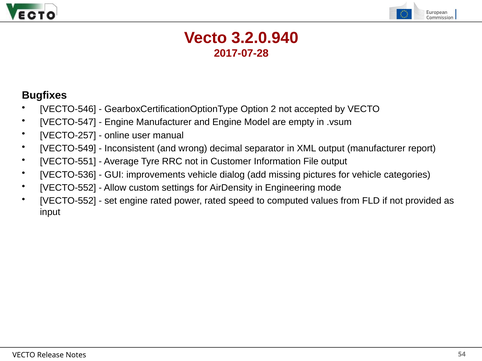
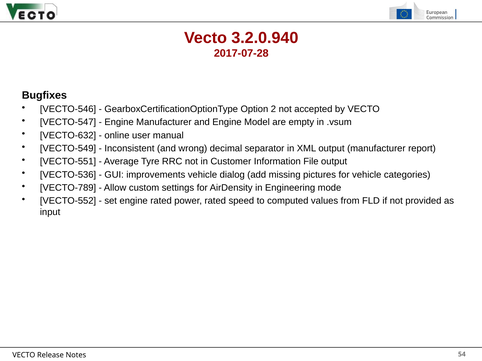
VECTO-257: VECTO-257 -> VECTO-632
VECTO-552 at (68, 188): VECTO-552 -> VECTO-789
